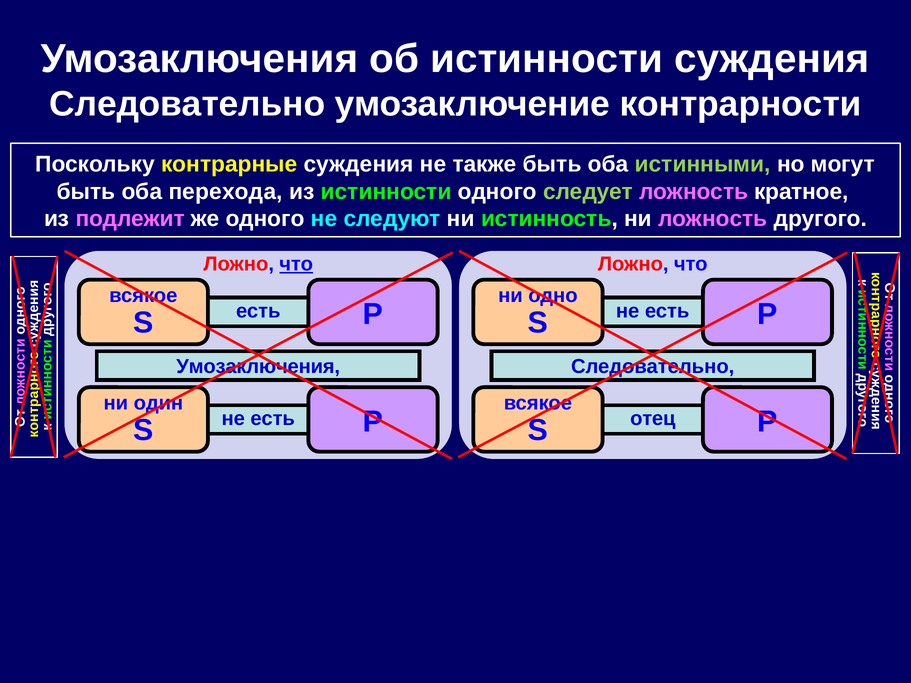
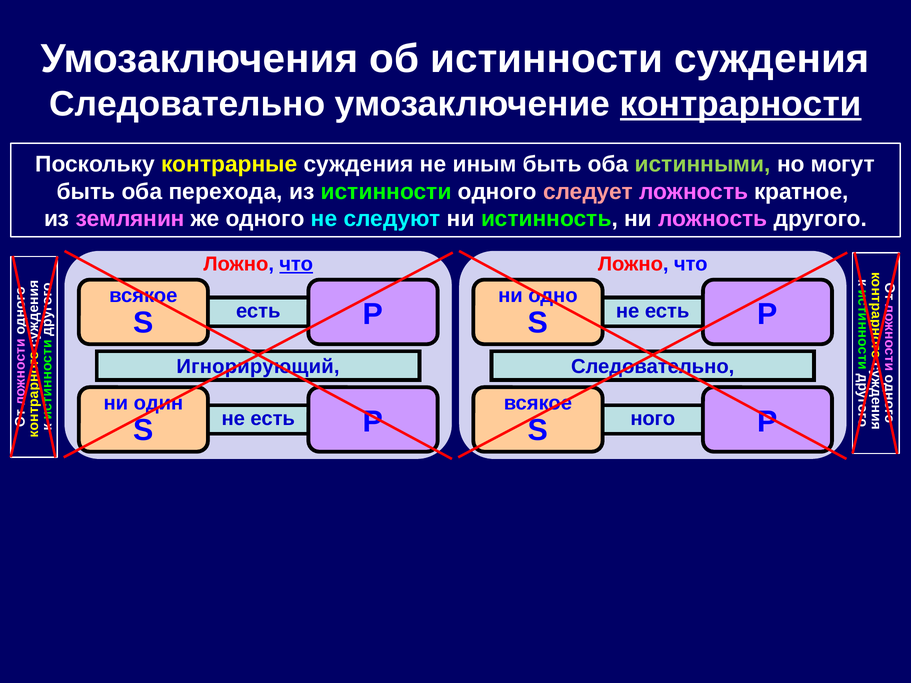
контрарности underline: none -> present
также: также -> иным
следует colour: light green -> pink
подлежит: подлежит -> землянин
Умозаключения at (258, 367): Умозаключения -> Игнорирующий
отец: отец -> ного
